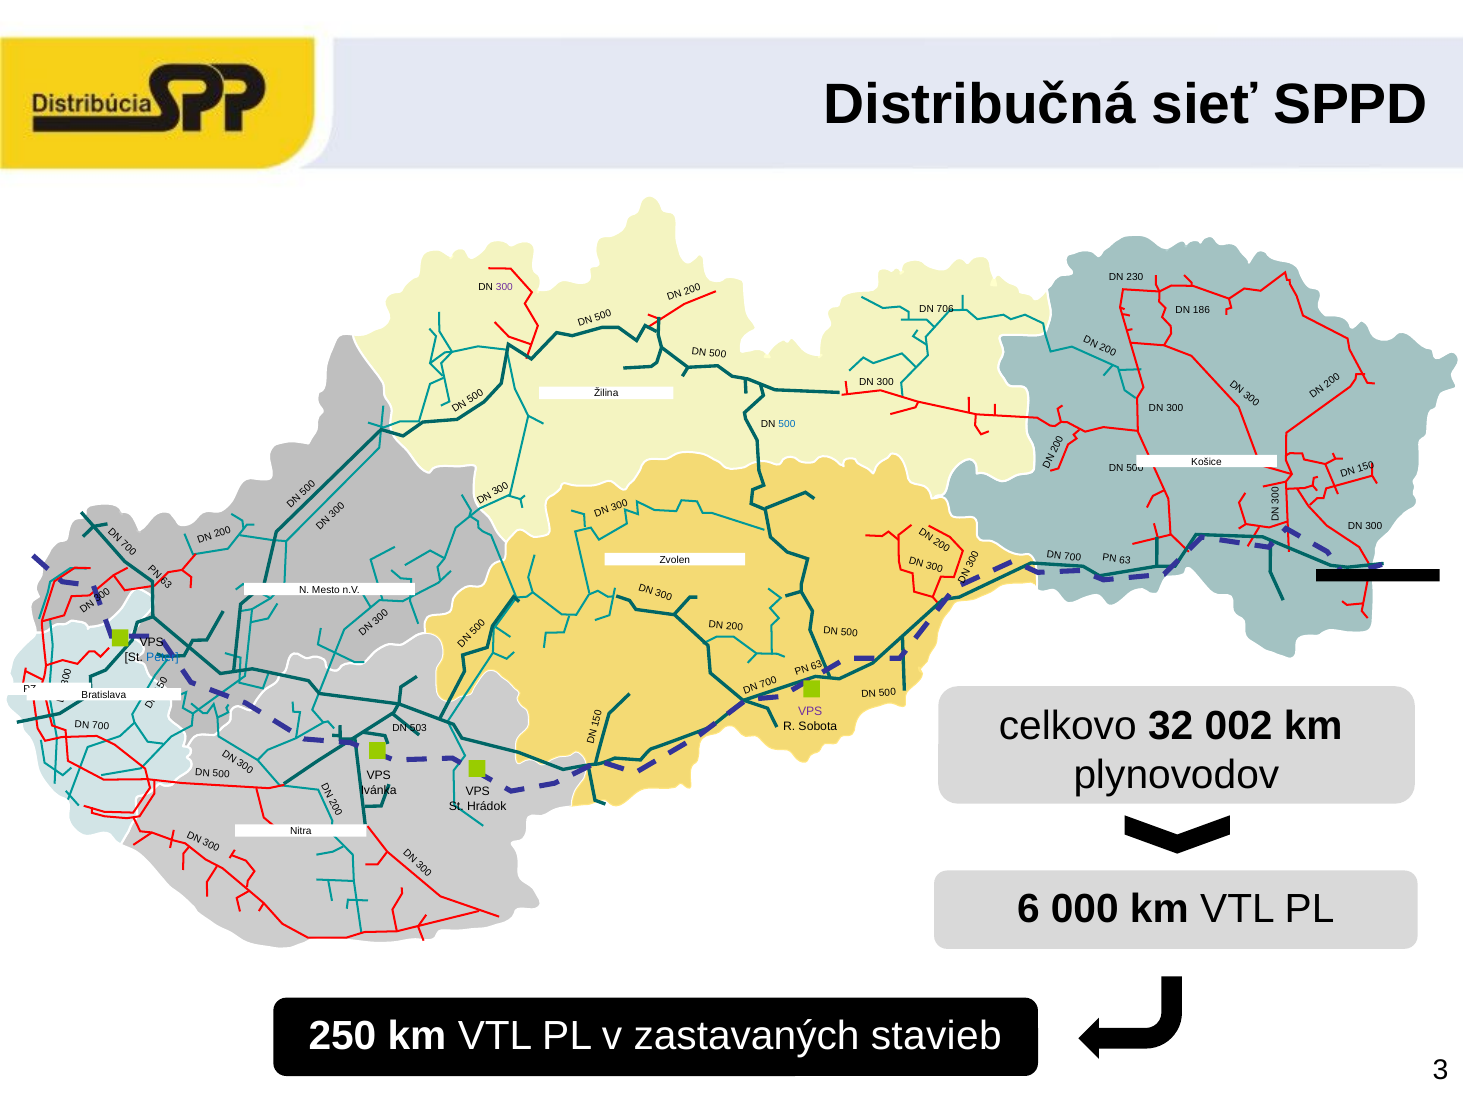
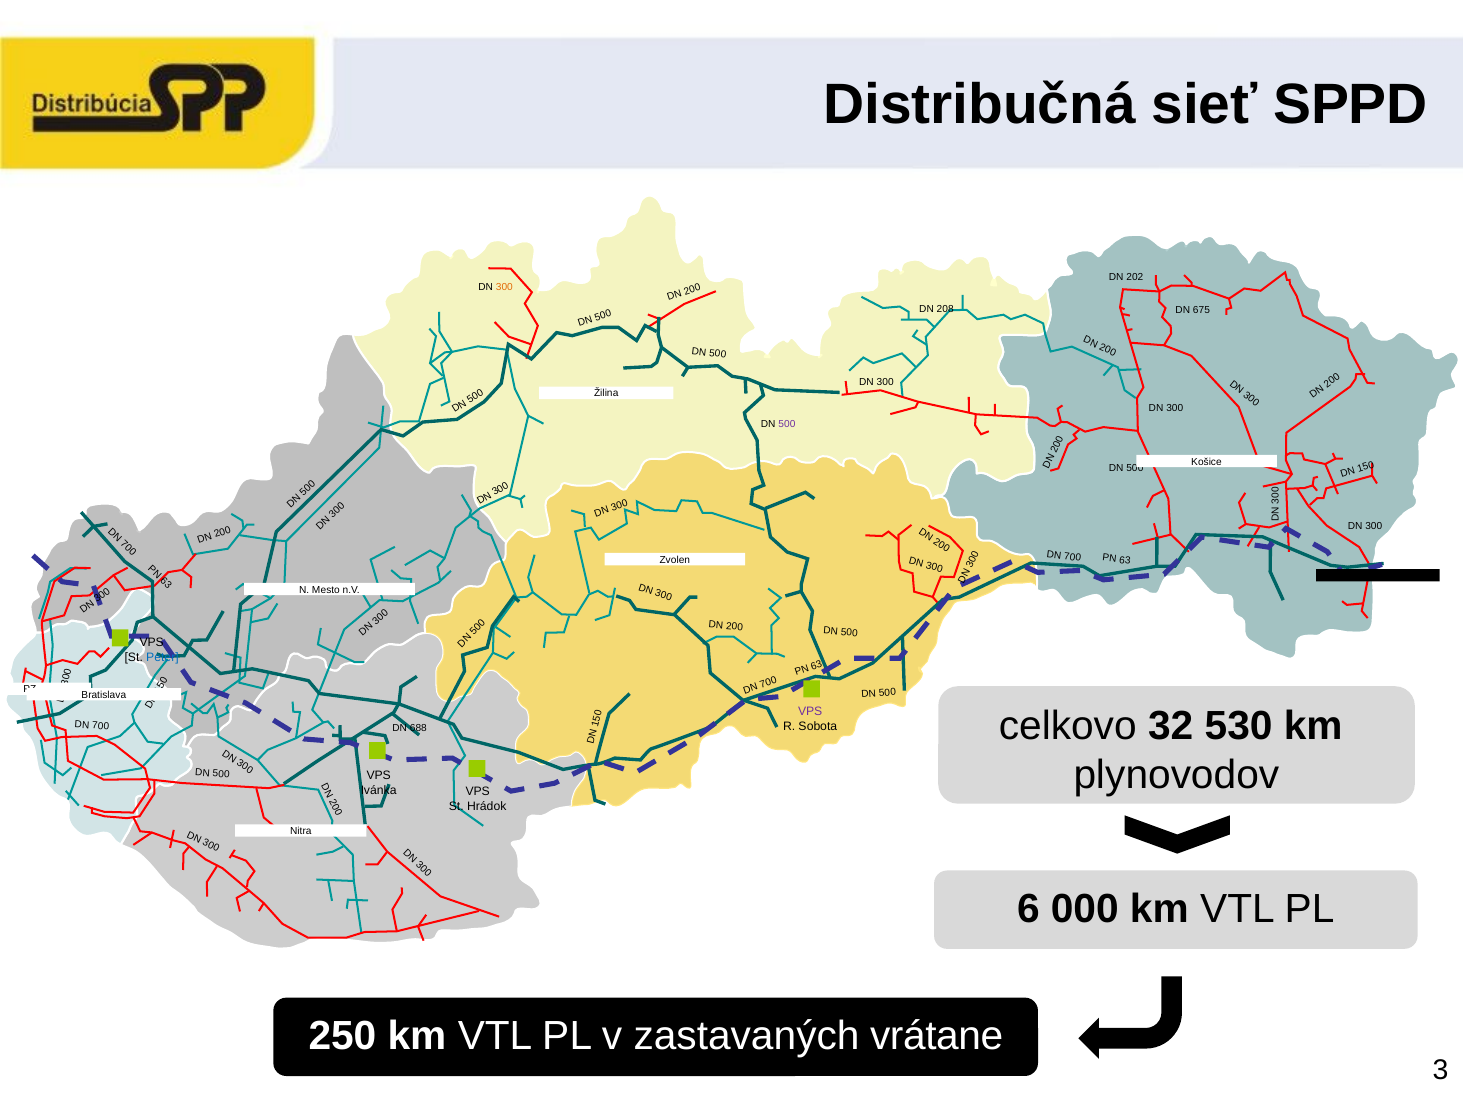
230: 230 -> 202
300 at (504, 288) colour: purple -> orange
706: 706 -> 208
186: 186 -> 675
500 at (787, 424) colour: blue -> purple
002: 002 -> 530
503: 503 -> 688
stavieb: stavieb -> vrátane
